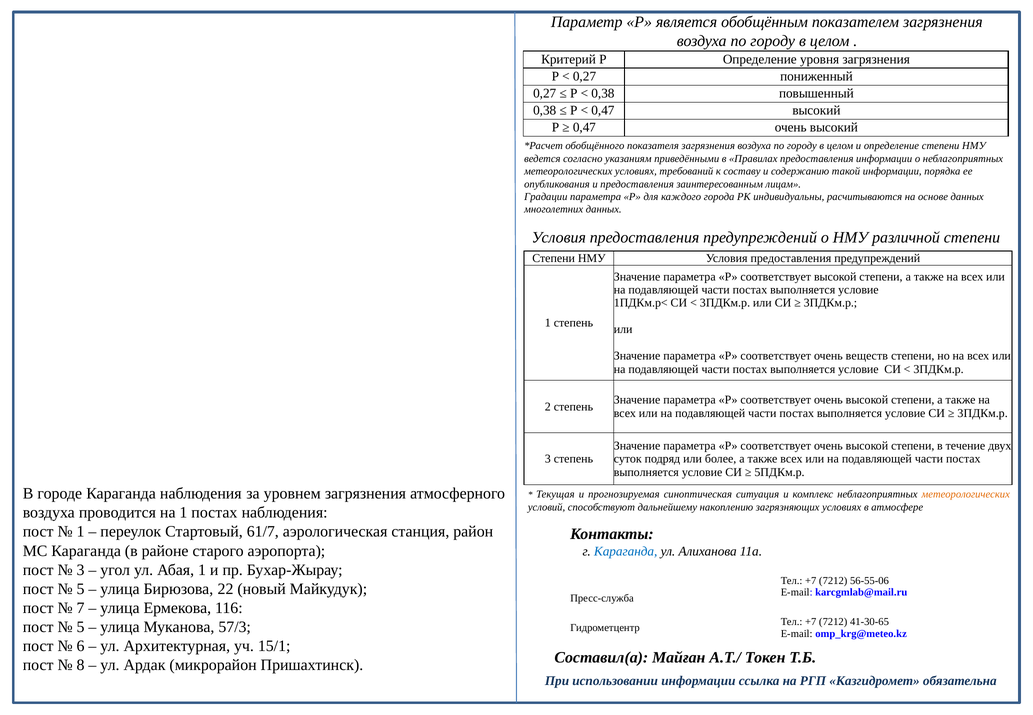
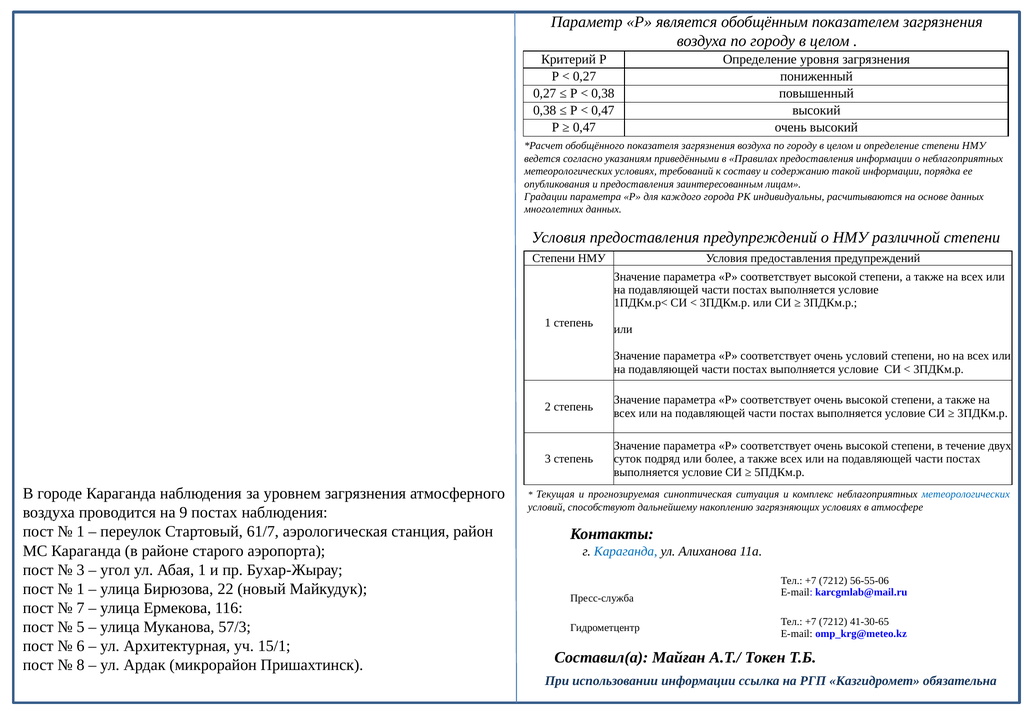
очень веществ: веществ -> условий
метеорологических at (966, 494) colour: orange -> blue
на 1: 1 -> 9
5 at (81, 589): 5 -> 1
